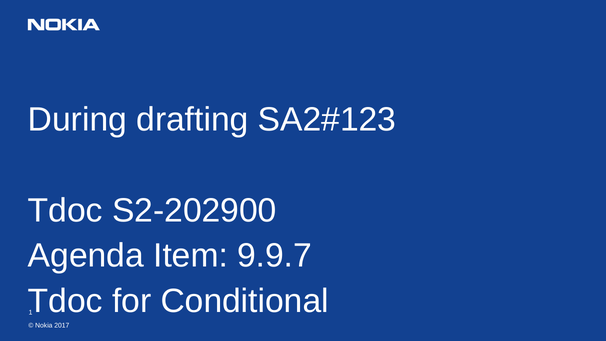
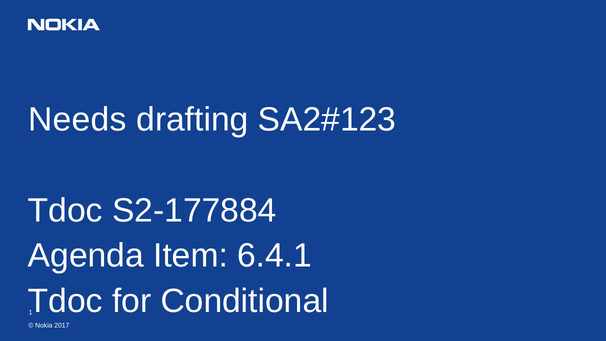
During: During -> Needs
S2-202900: S2-202900 -> S2-177884
9.9.7: 9.9.7 -> 6.4.1
